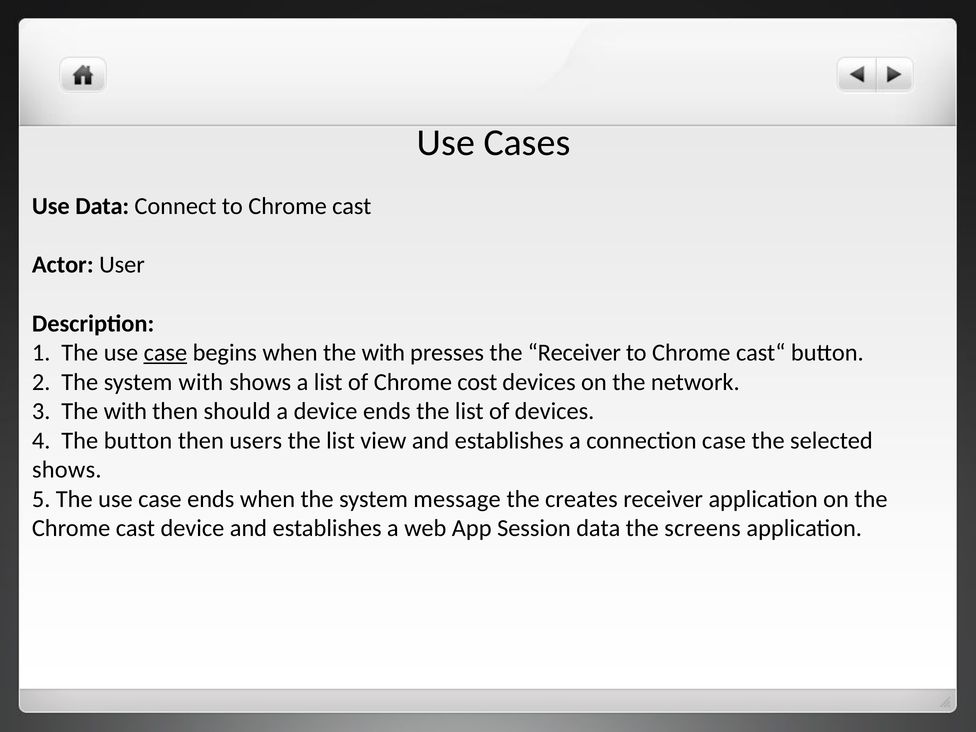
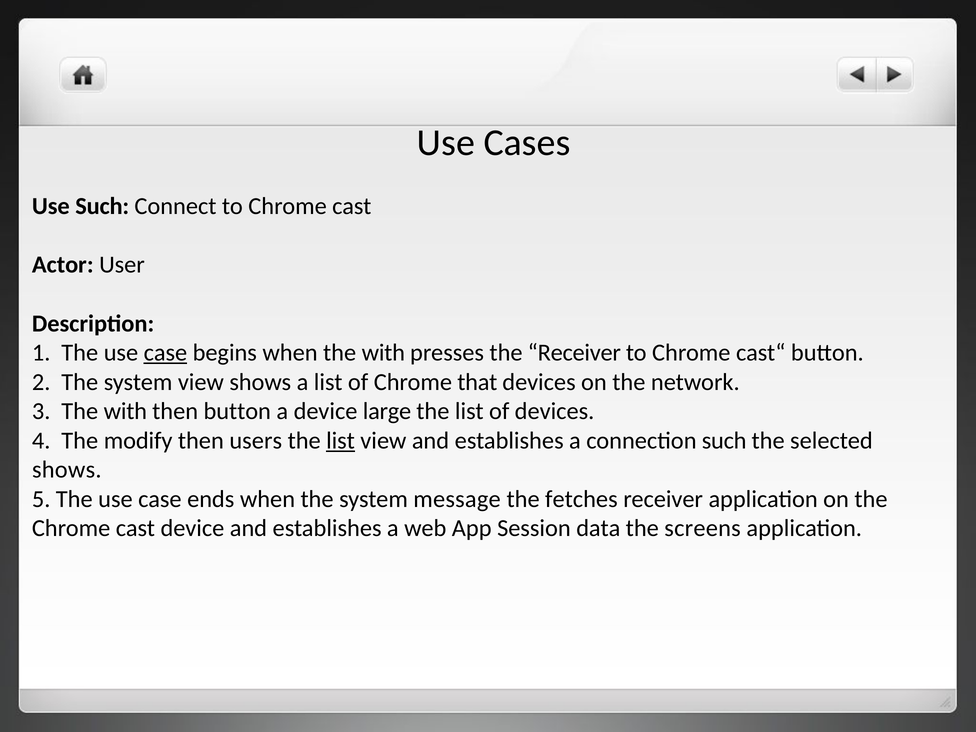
Use Data: Data -> Such
system with: with -> view
cost: cost -> that
then should: should -> button
device ends: ends -> large
The button: button -> modify
list at (341, 441) underline: none -> present
connection case: case -> such
creates: creates -> fetches
